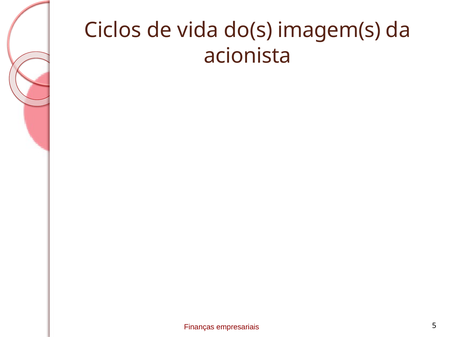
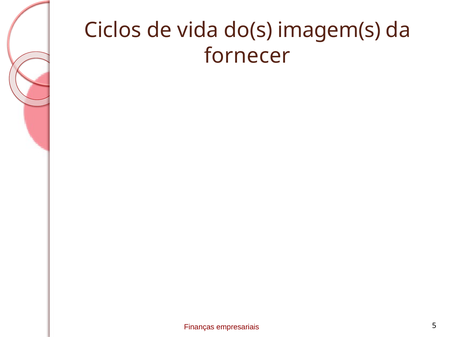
acionista: acionista -> fornecer
